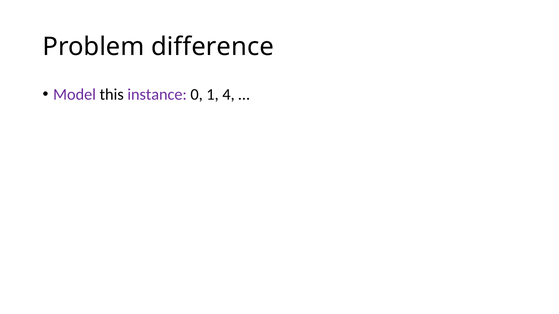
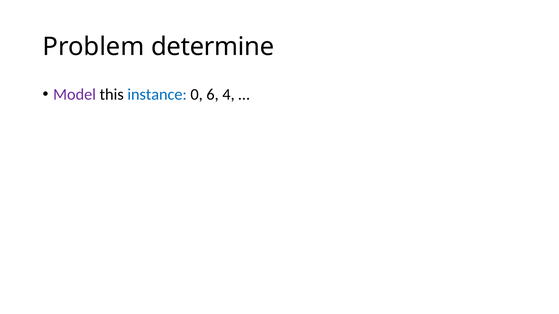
difference: difference -> determine
instance colour: purple -> blue
1: 1 -> 6
